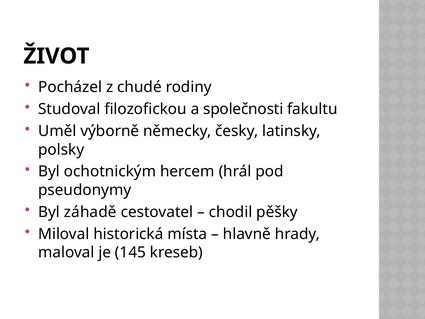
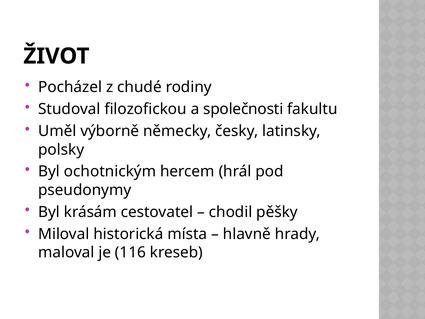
záhadě: záhadě -> krásám
145: 145 -> 116
